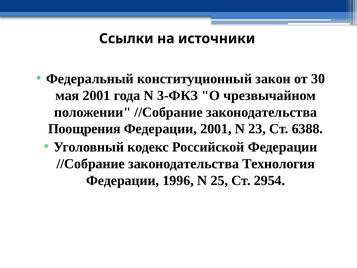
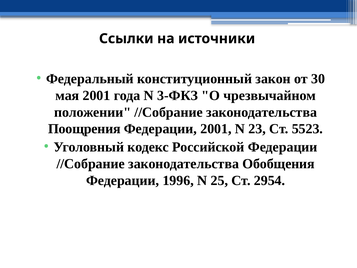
6388: 6388 -> 5523
Технология: Технология -> Обобщения
